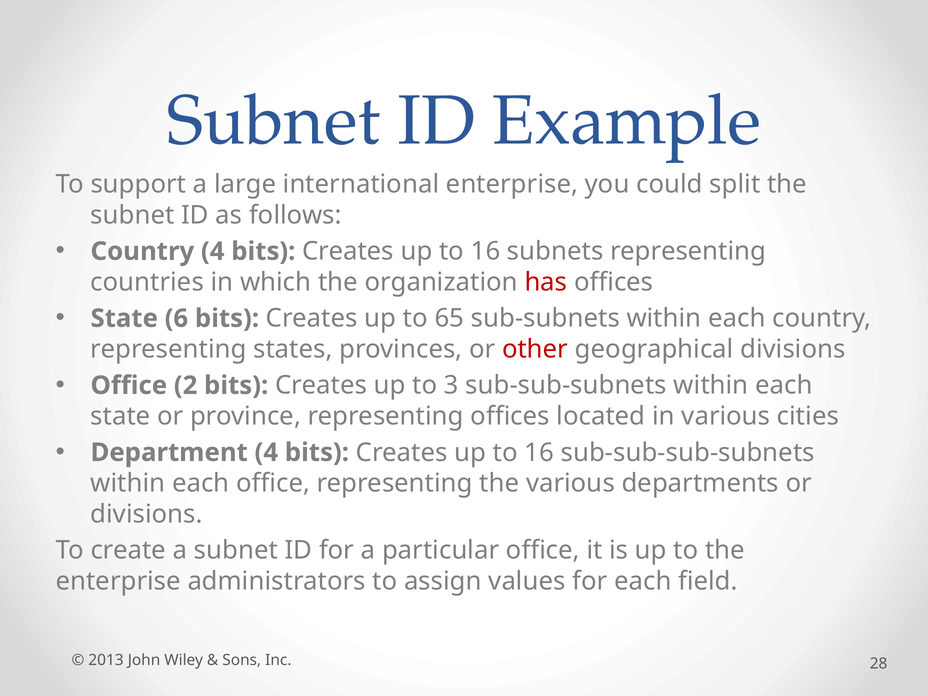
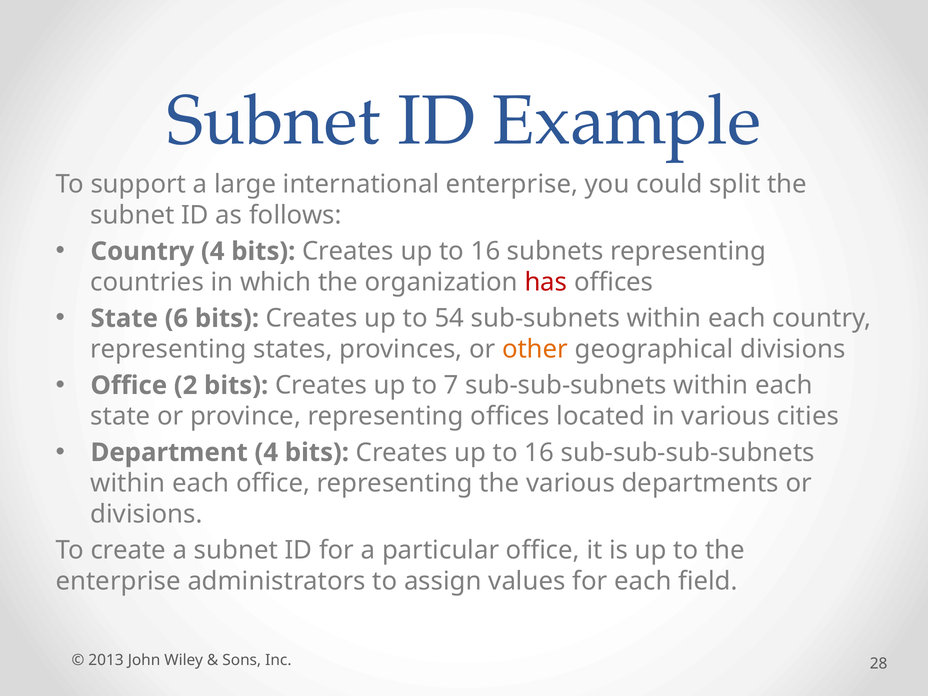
65: 65 -> 54
other colour: red -> orange
3: 3 -> 7
